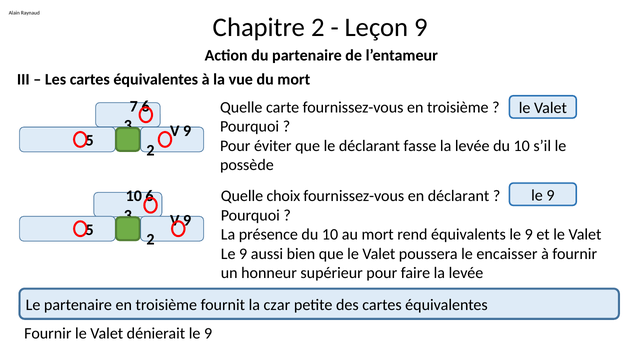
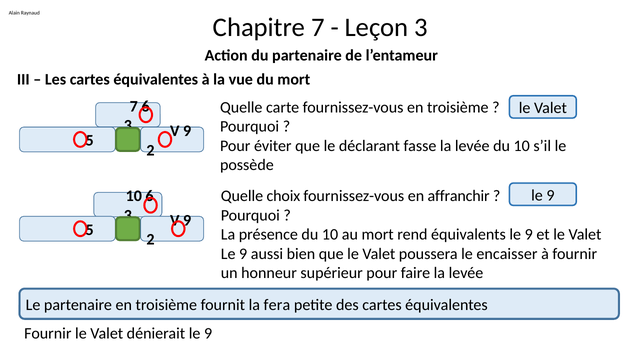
Chapitre 2: 2 -> 7
Leçon 9: 9 -> 3
en déclarant: déclarant -> affranchir
czar: czar -> fera
